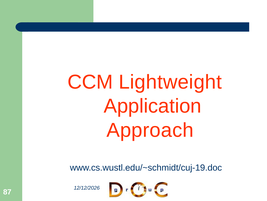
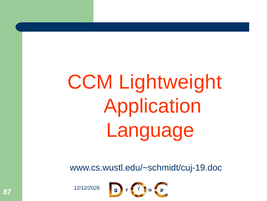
Approach: Approach -> Language
